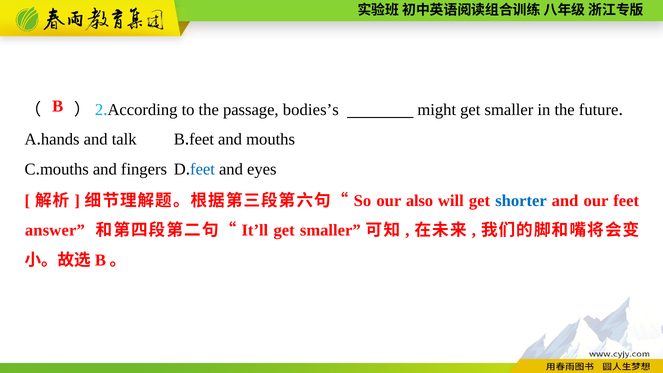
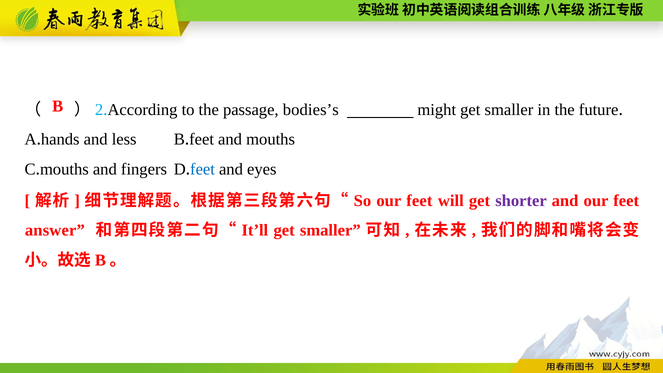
talk: talk -> less
also at (420, 201): also -> feet
shorter colour: blue -> purple
